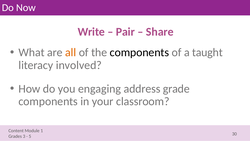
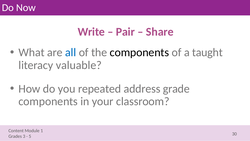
all colour: orange -> blue
involved: involved -> valuable
engaging: engaging -> repeated
